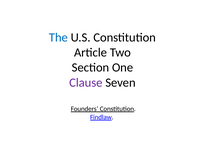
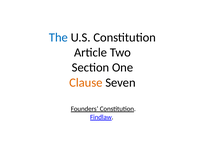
Clause colour: purple -> orange
